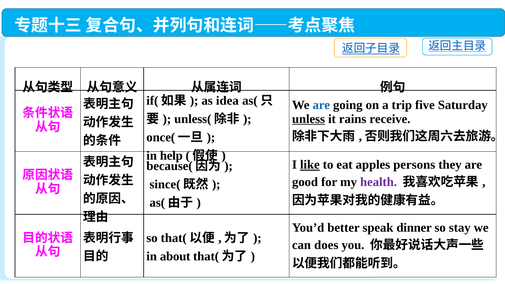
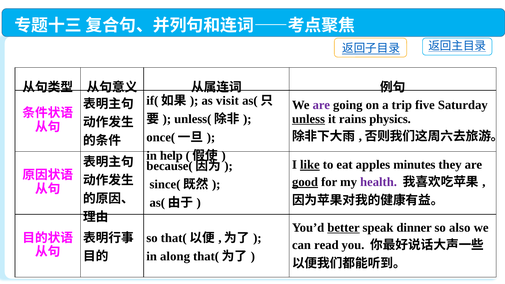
idea: idea -> visit
are at (321, 105) colour: blue -> purple
receive: receive -> physics
persons: persons -> minutes
good underline: none -> present
better underline: none -> present
stay: stay -> also
does: does -> read
about: about -> along
